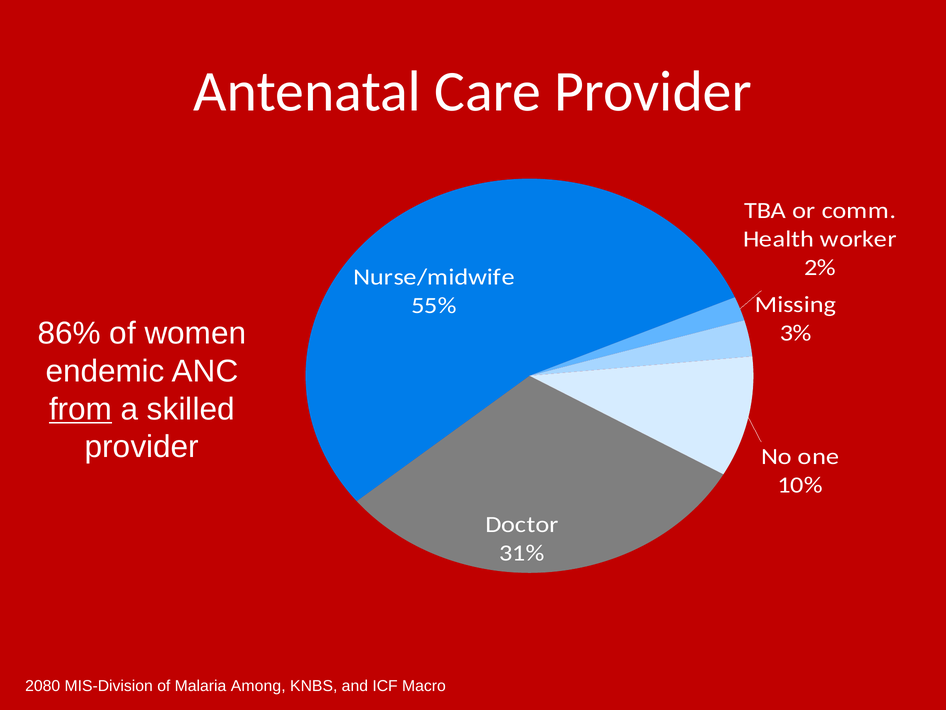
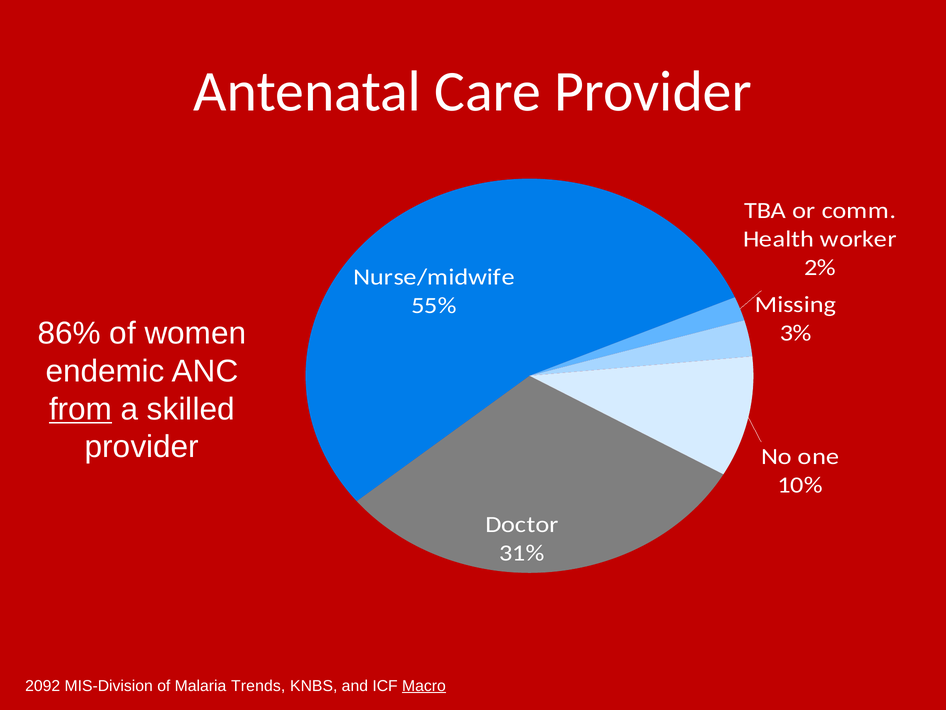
2080: 2080 -> 2092
Among: Among -> Trends
Macro underline: none -> present
